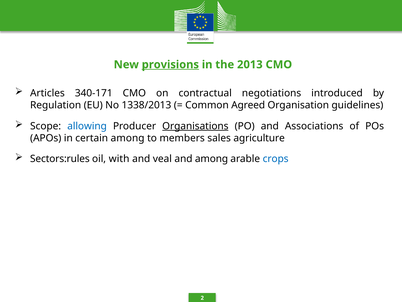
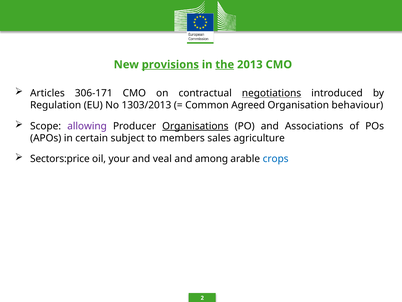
the underline: none -> present
340-171: 340-171 -> 306-171
negotiations underline: none -> present
1338/2013: 1338/2013 -> 1303/2013
guidelines: guidelines -> behaviour
allowing colour: blue -> purple
certain among: among -> subject
Sectors:rules: Sectors:rules -> Sectors:price
with: with -> your
